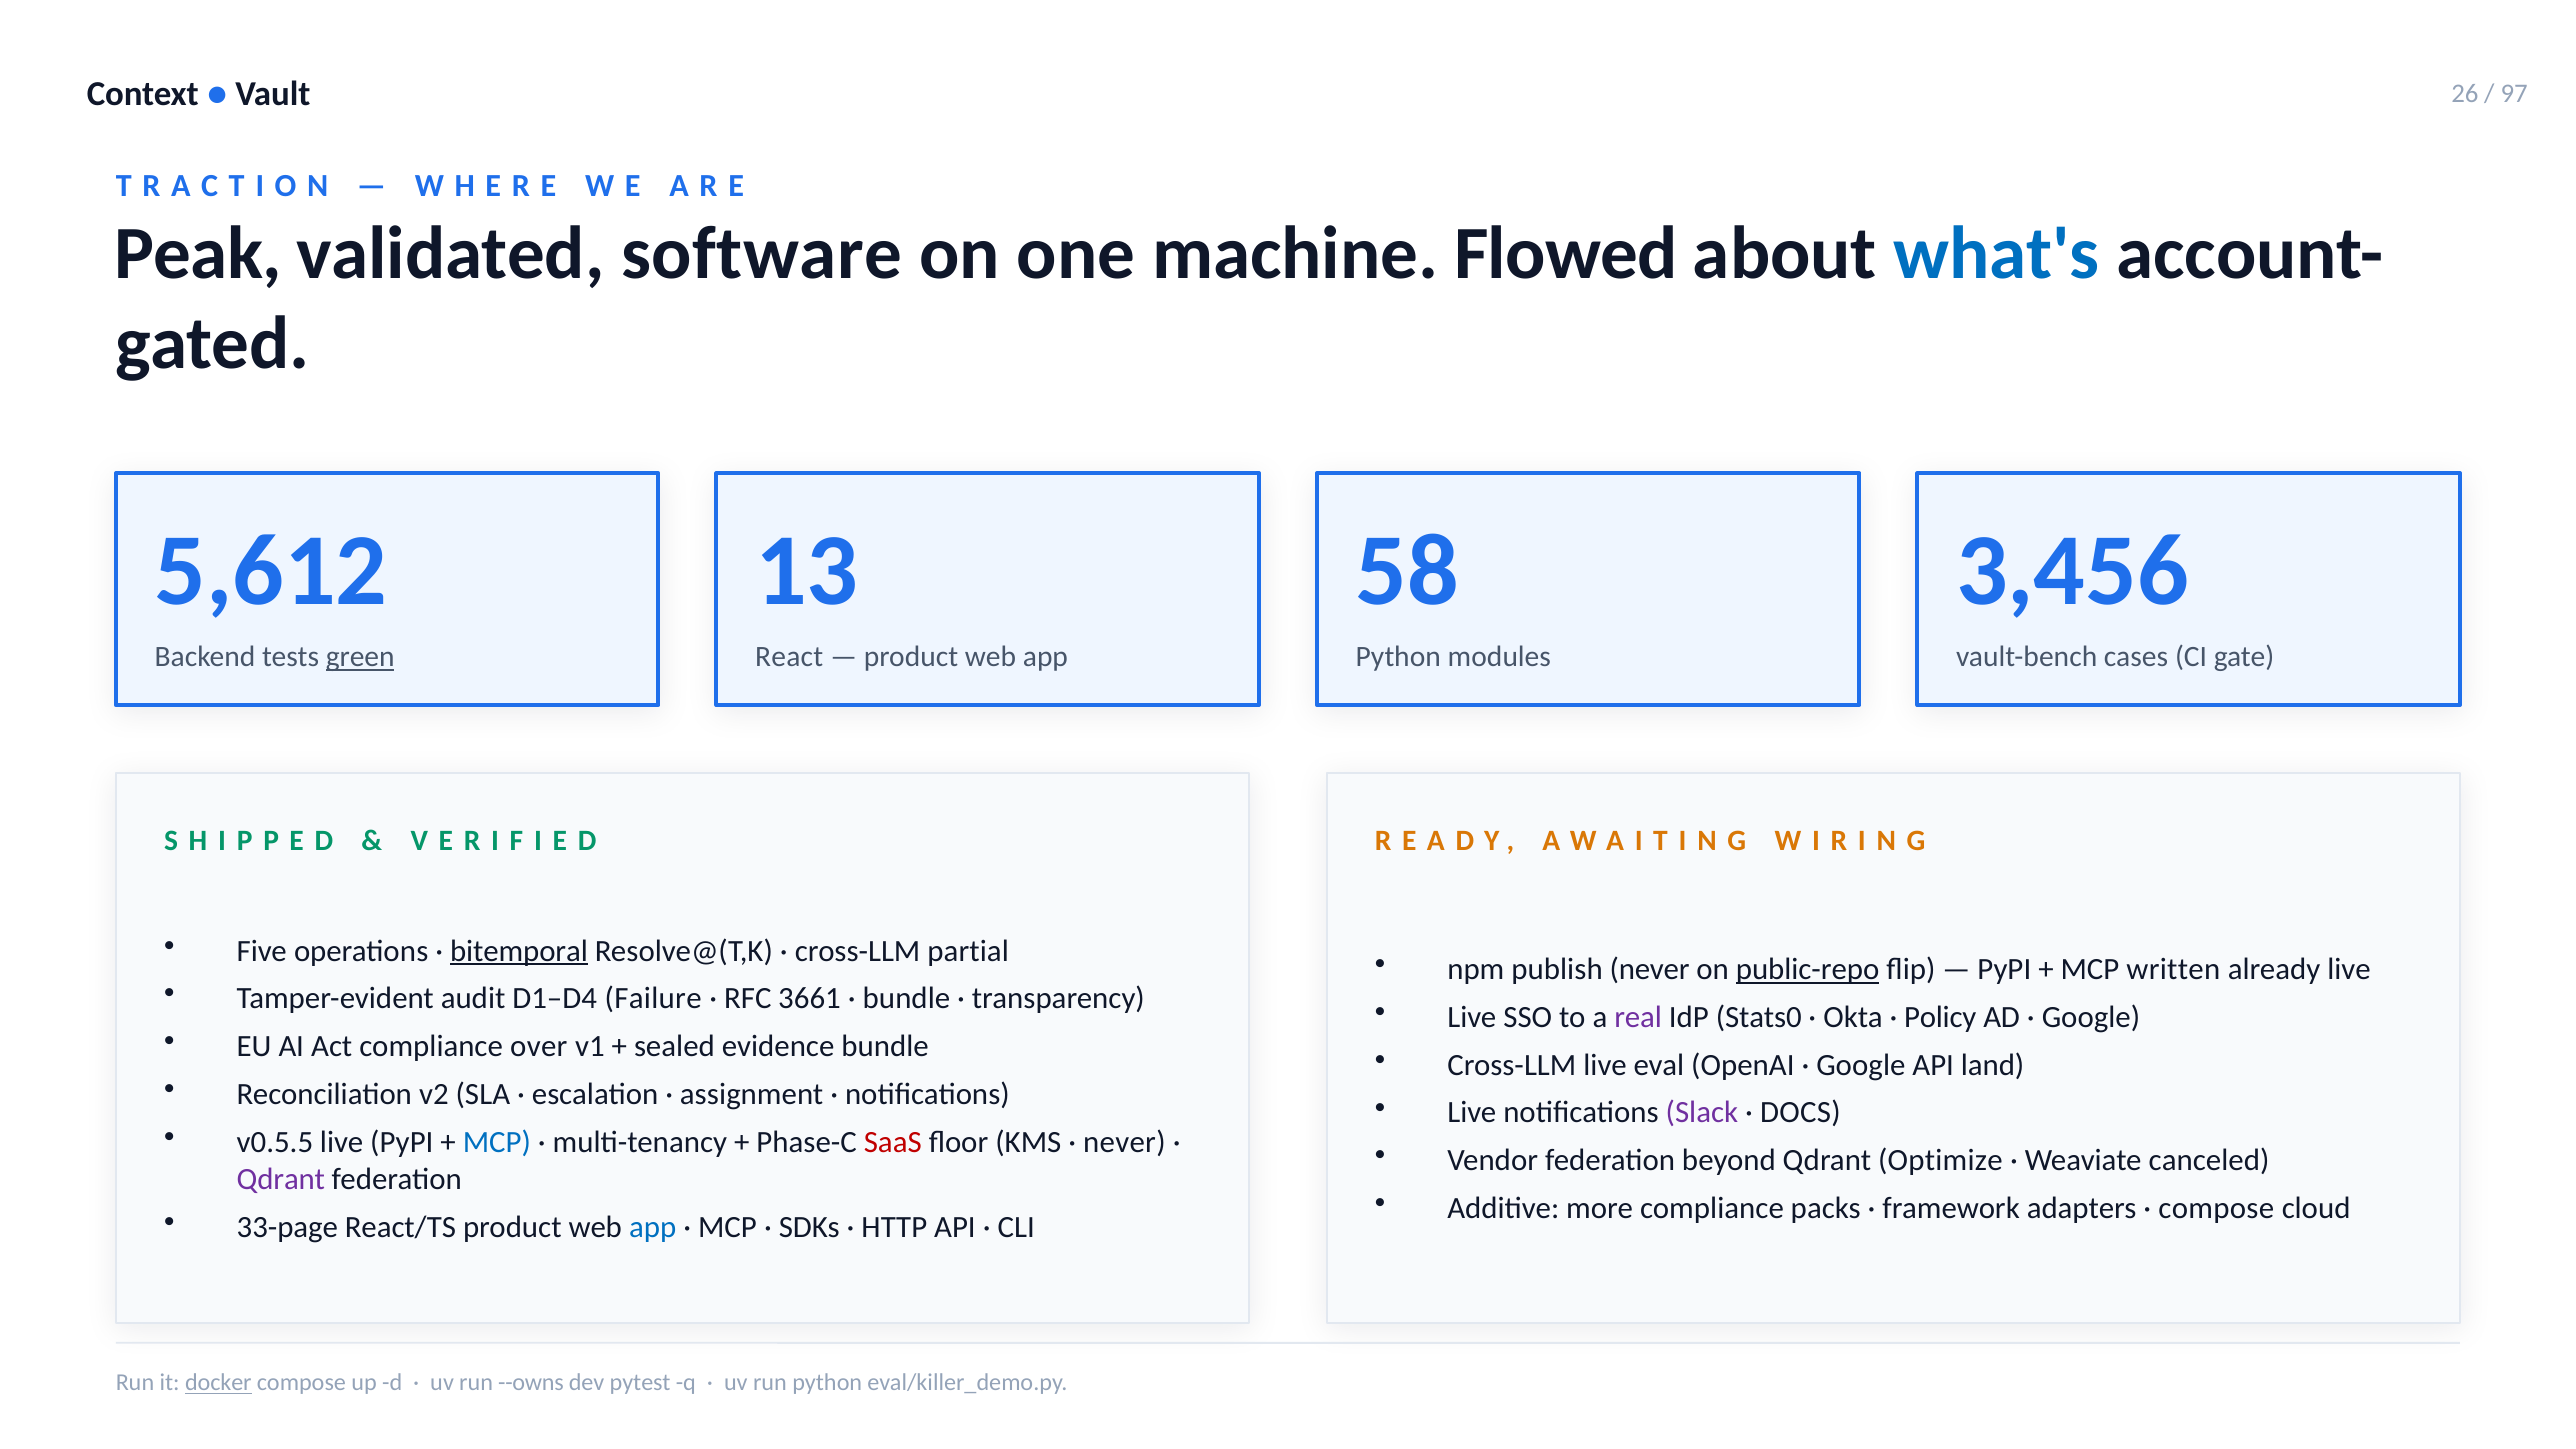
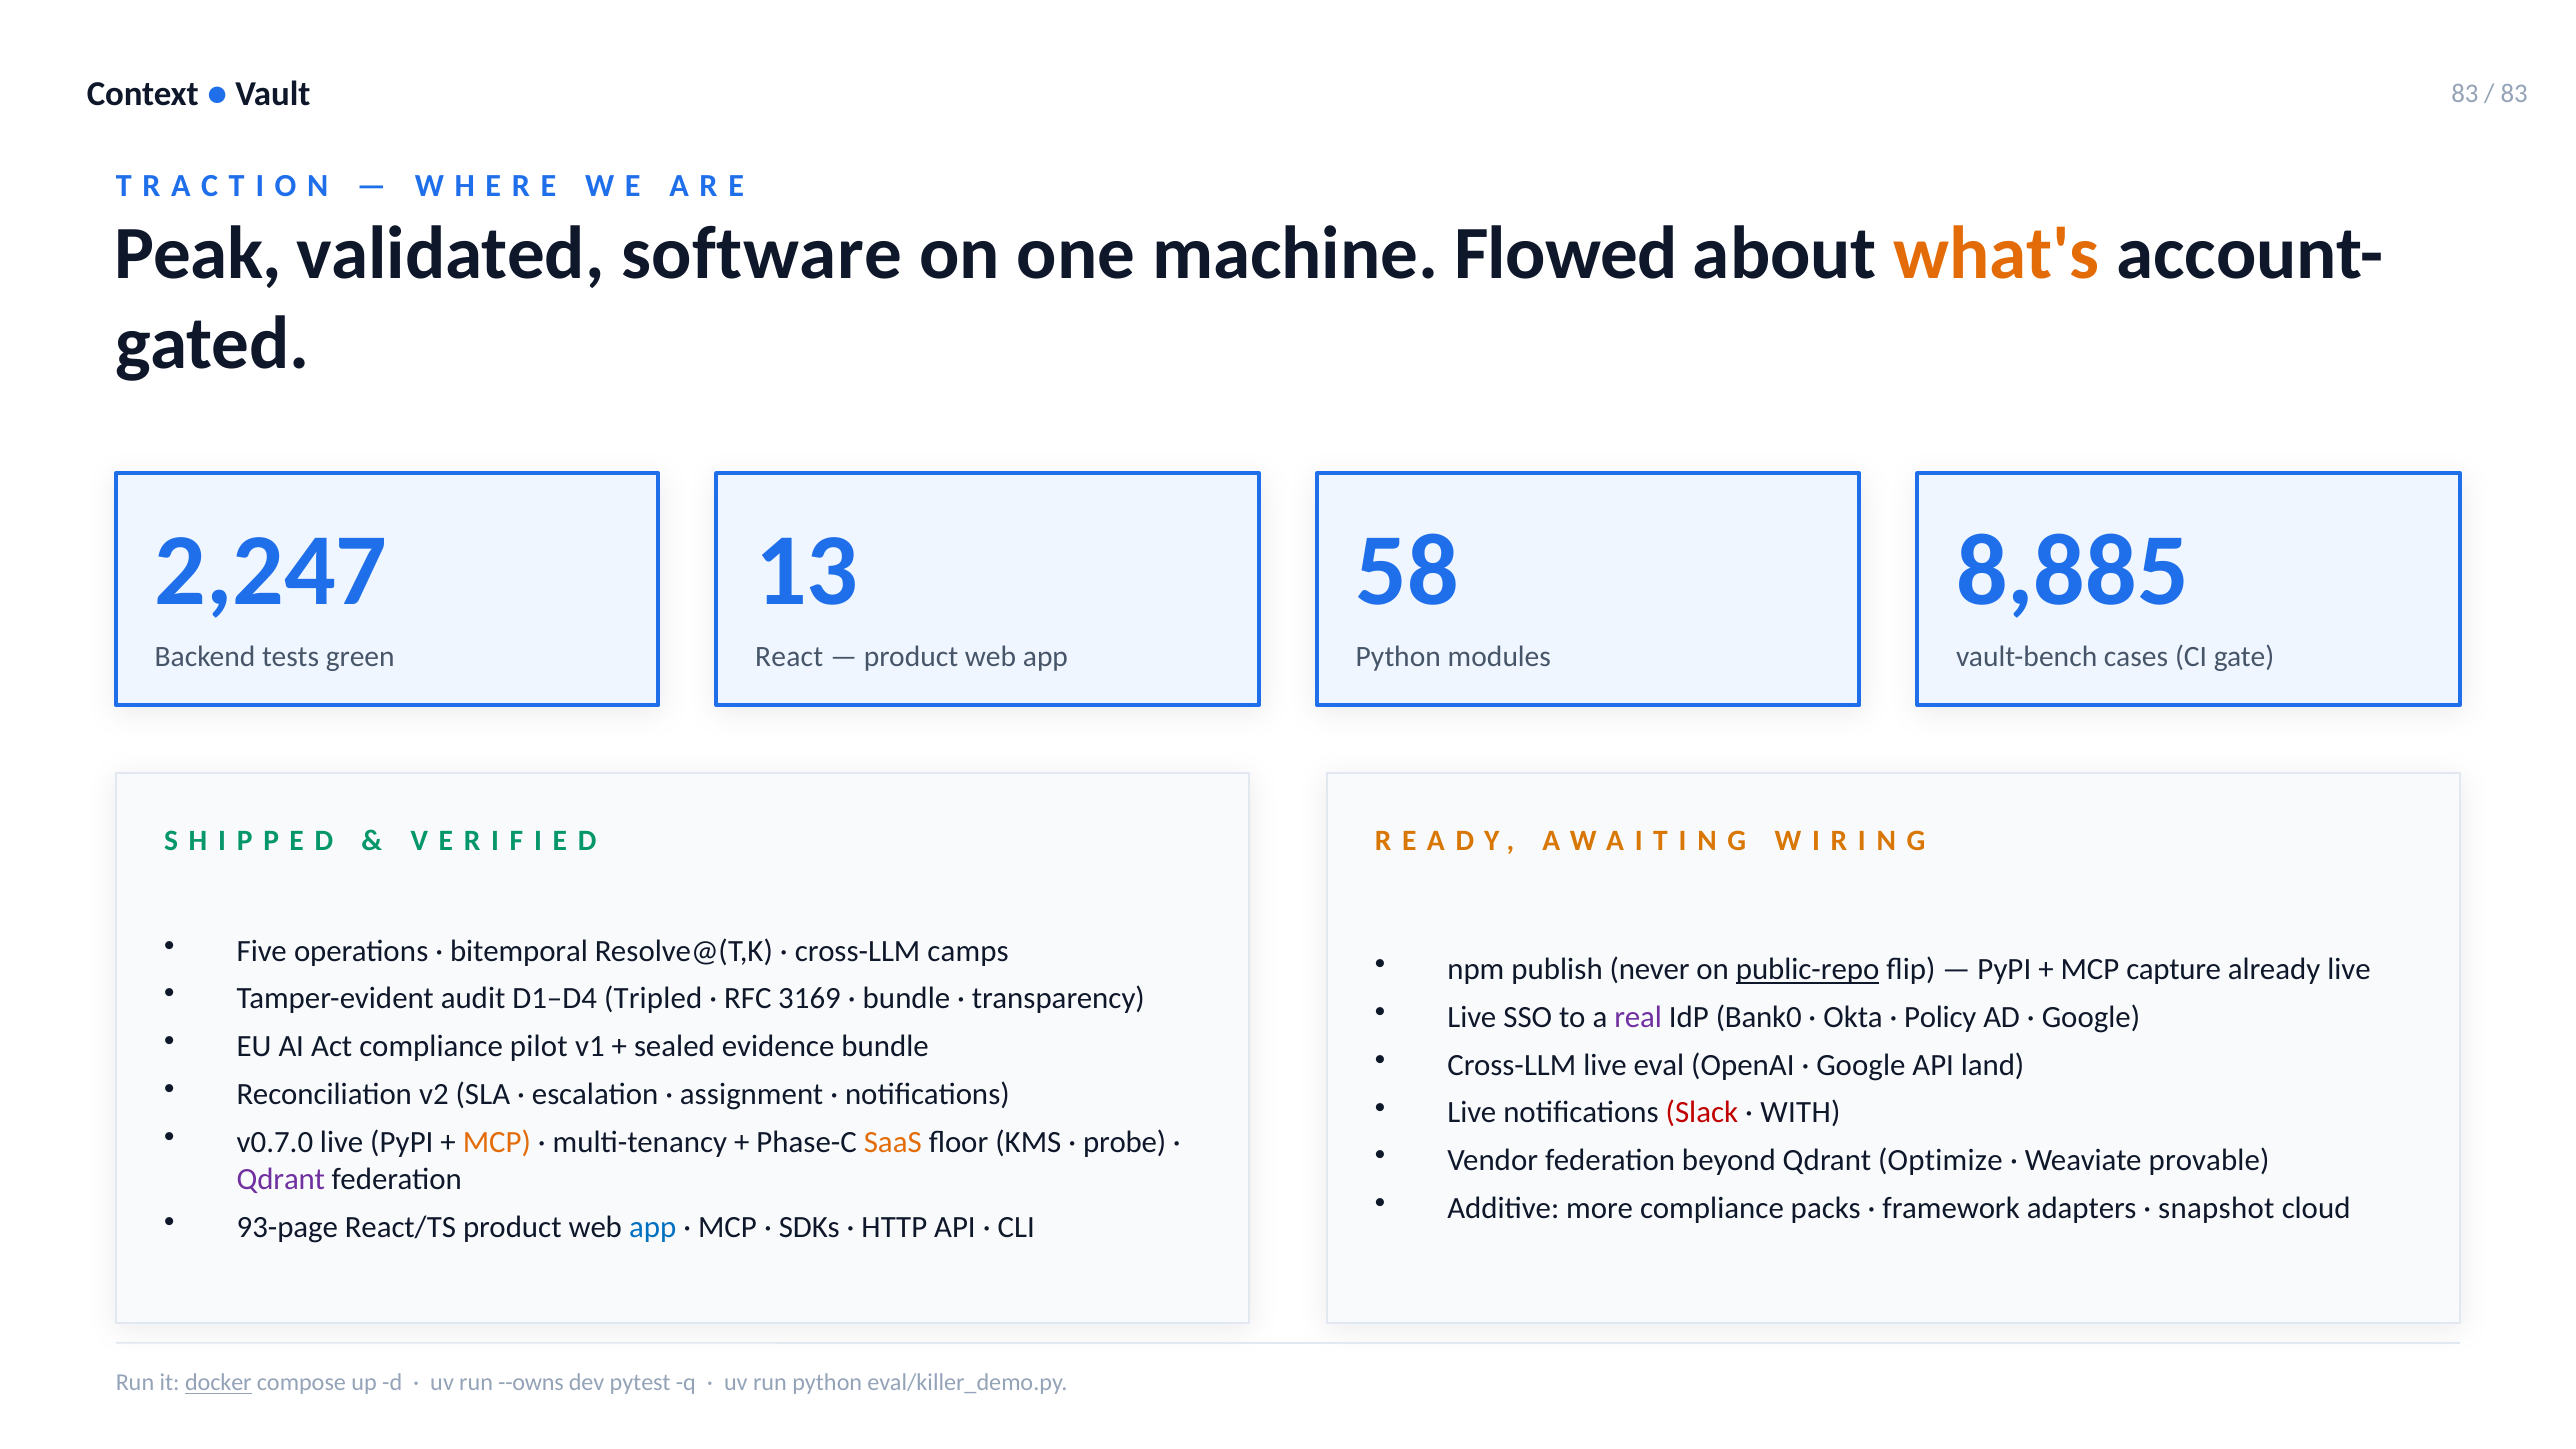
Vault 26: 26 -> 83
97 at (2514, 94): 97 -> 83
what's colour: blue -> orange
5,612: 5,612 -> 2,247
3,456: 3,456 -> 8,885
green underline: present -> none
bitemporal underline: present -> none
partial: partial -> camps
written: written -> capture
Failure: Failure -> Tripled
3661: 3661 -> 3169
Stats0: Stats0 -> Bank0
over: over -> pilot
Slack colour: purple -> red
DOCS: DOCS -> WITH
v0.5.5: v0.5.5 -> v0.7.0
MCP at (497, 1142) colour: blue -> orange
SaaS colour: red -> orange
never at (1124, 1142): never -> probe
canceled: canceled -> provable
compose at (2216, 1208): compose -> snapshot
33-page: 33-page -> 93-page
